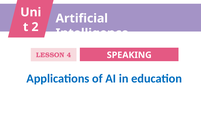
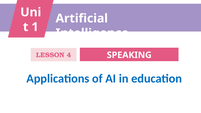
2: 2 -> 1
